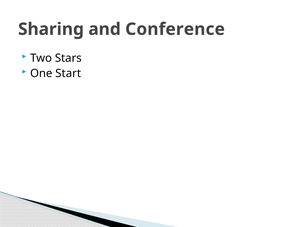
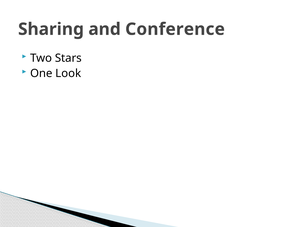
Start: Start -> Look
